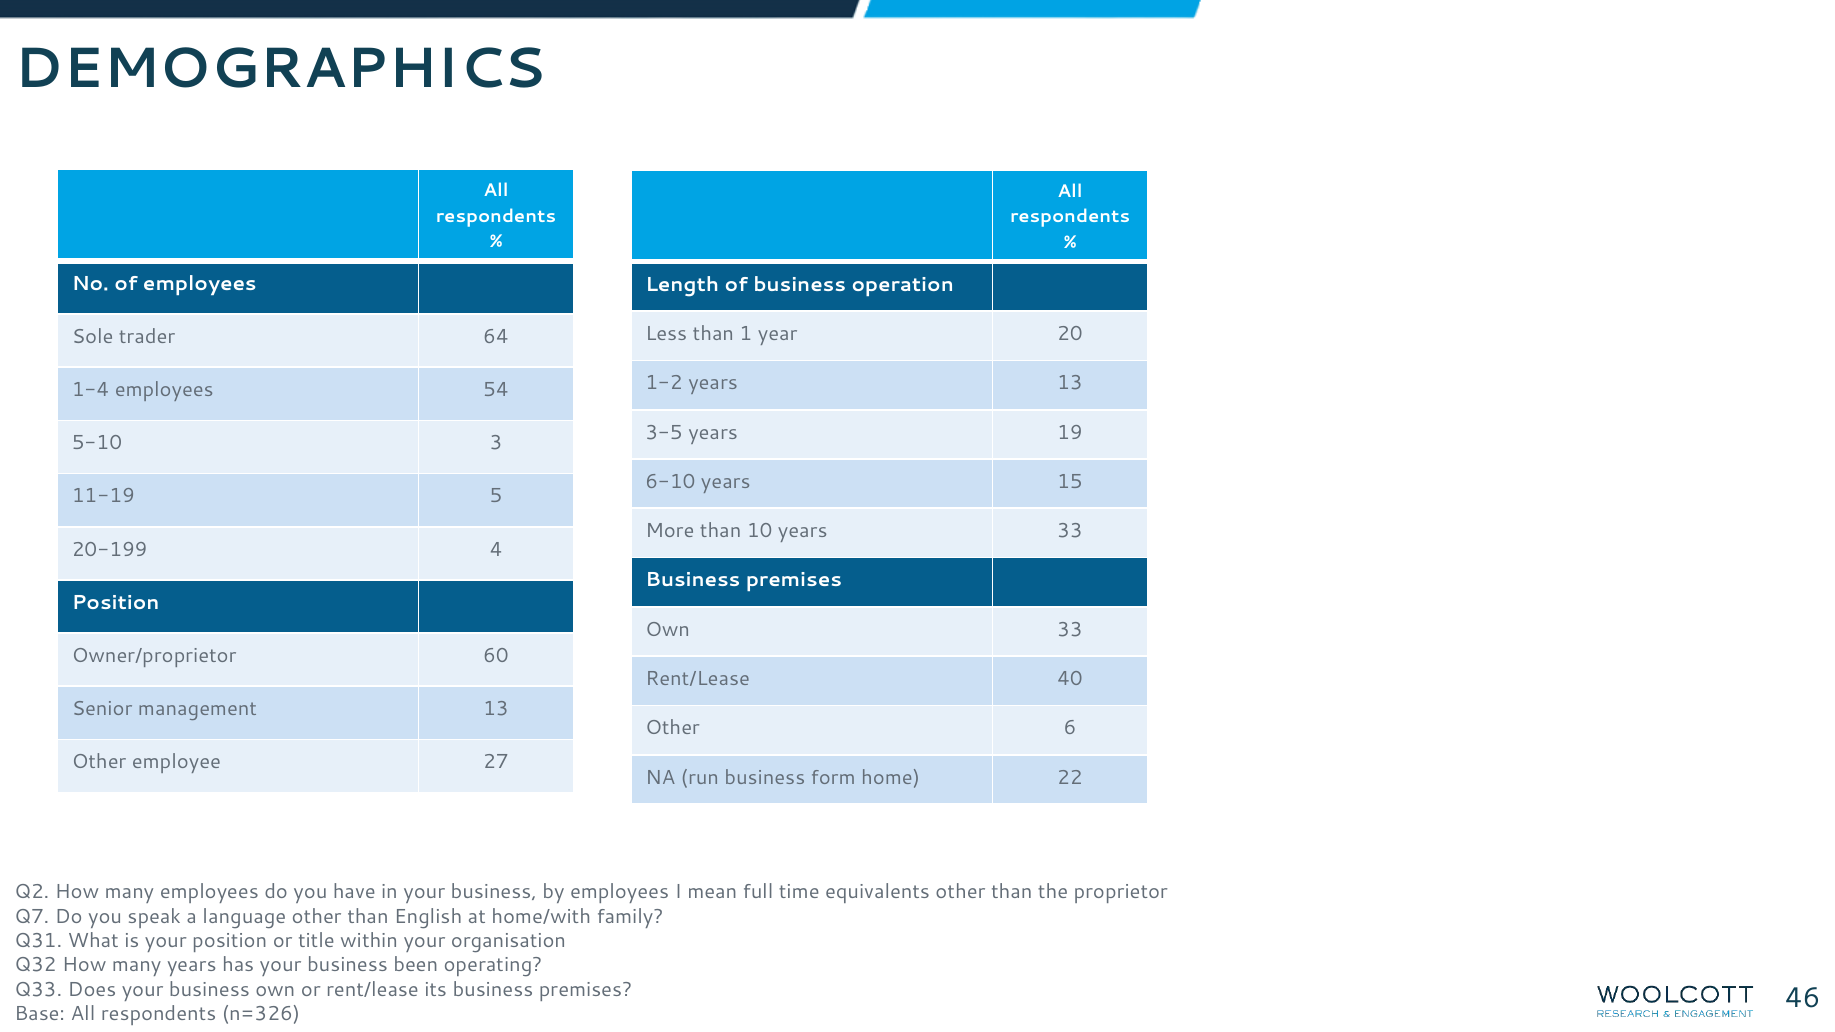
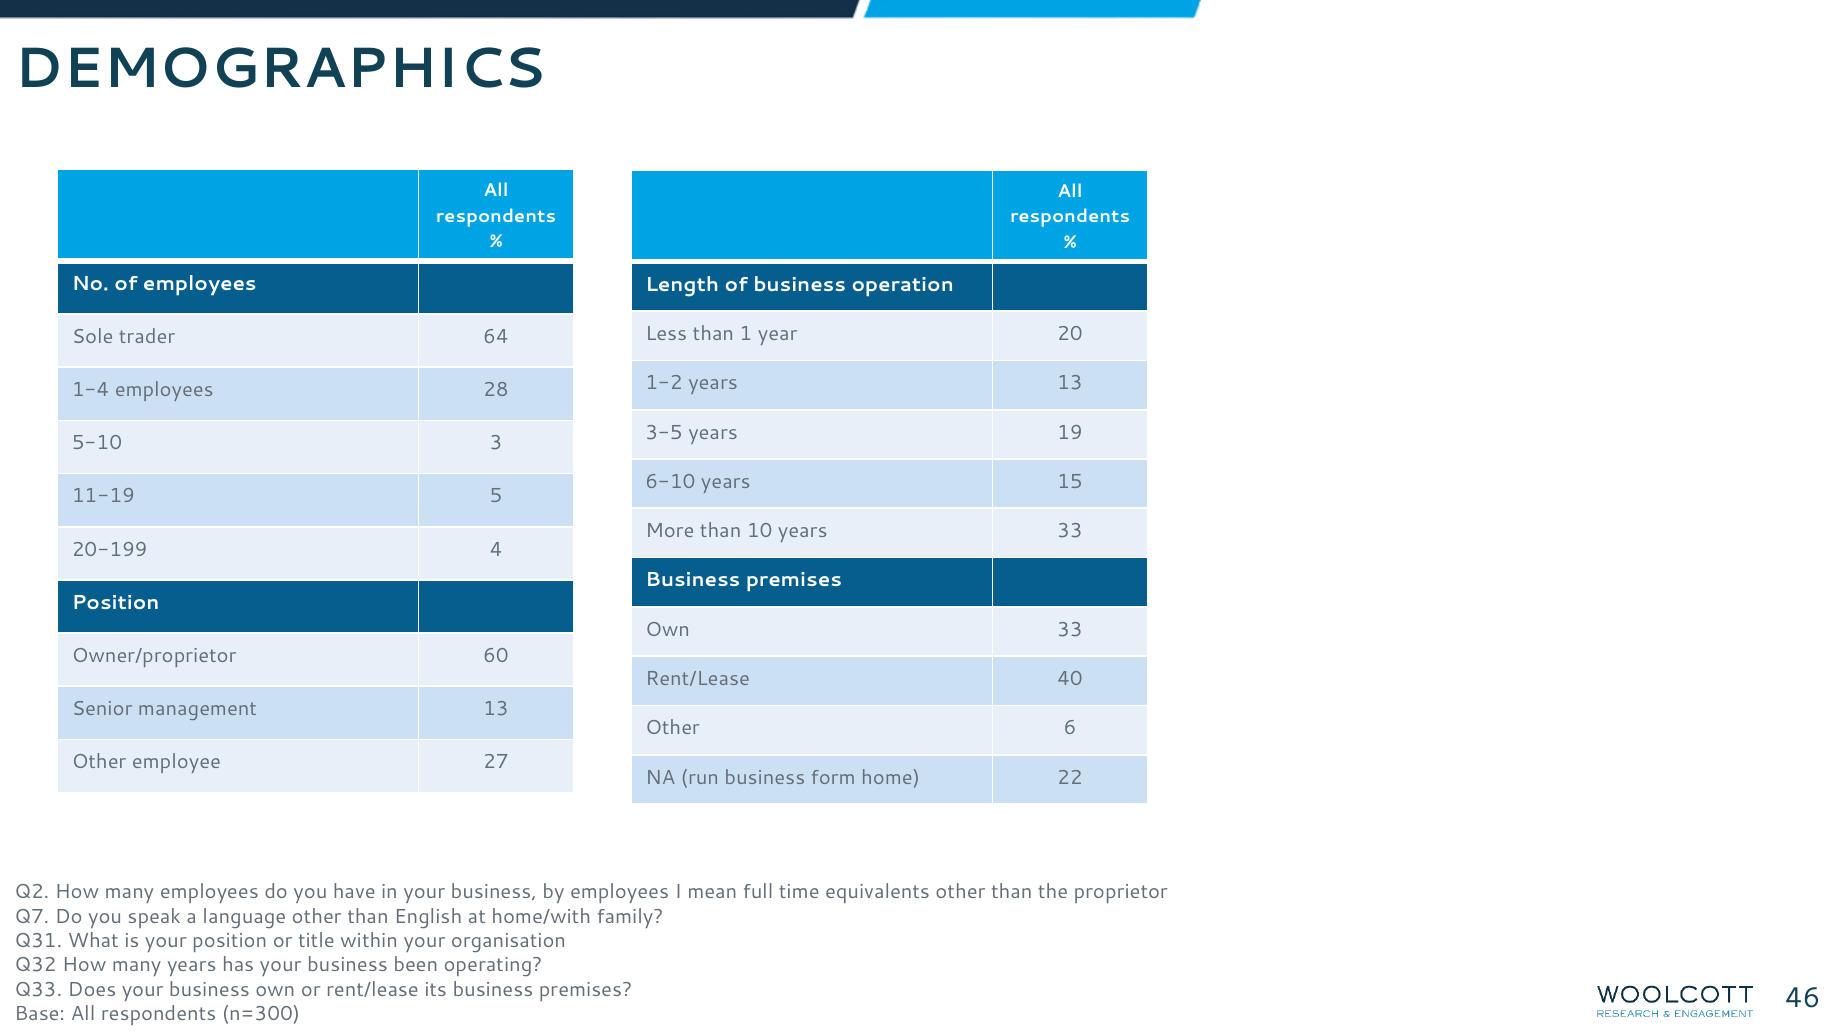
54: 54 -> 28
n=326: n=326 -> n=300
